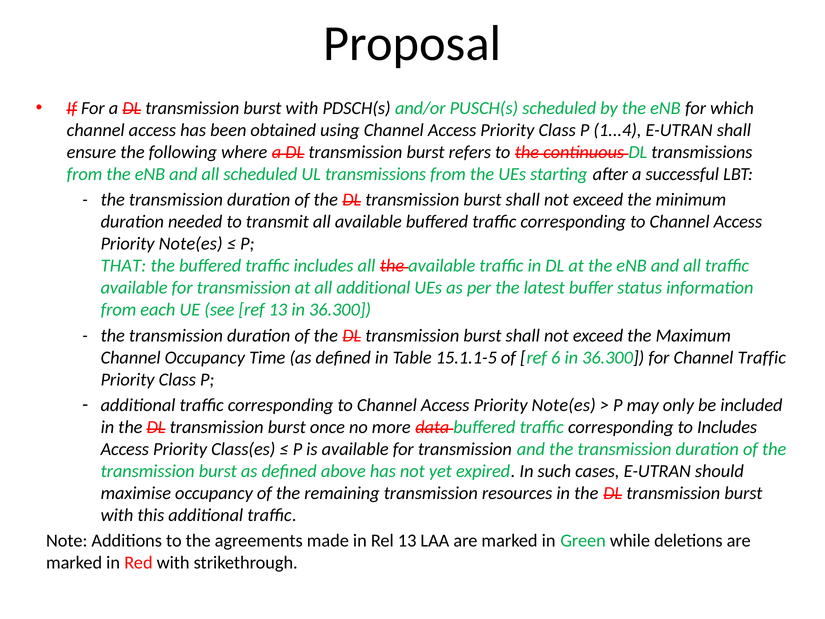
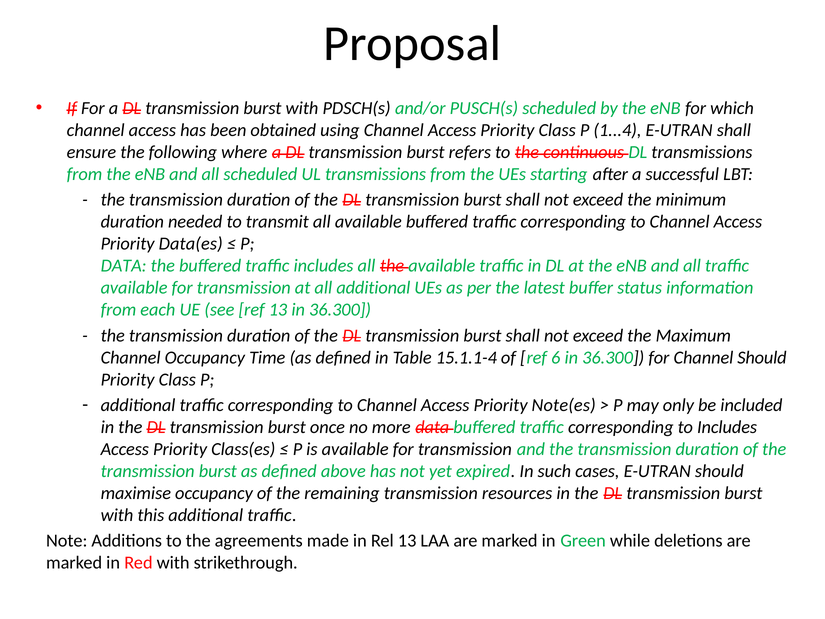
Note(es at (191, 244): Note(es -> Data(es
THAT at (123, 266): THAT -> DATA
15.1.1-5: 15.1.1-5 -> 15.1.1-4
Channel Traffic: Traffic -> Should
